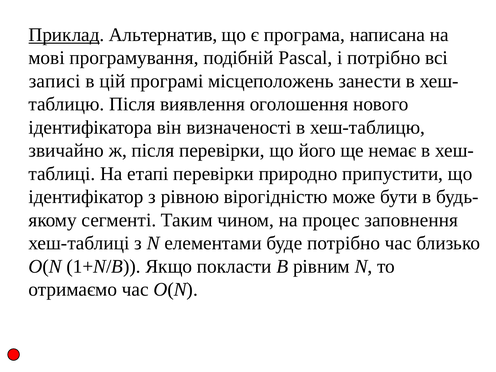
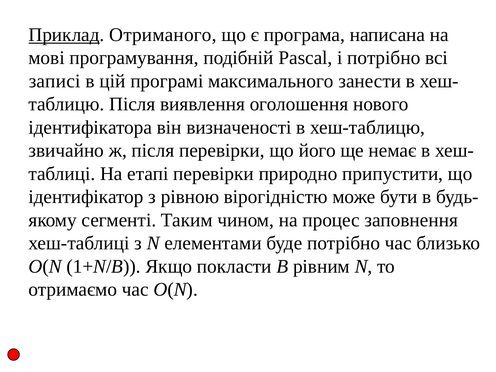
Альтернатив: Альтернатив -> Отриманого
місцеположень: місцеположень -> максимального
